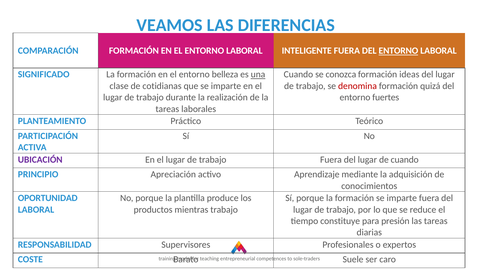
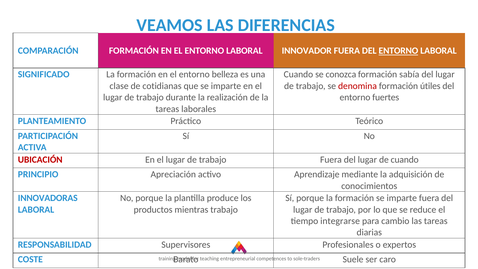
INTELIGENTE: INTELIGENTE -> INNOVADOR
una underline: present -> none
ideas: ideas -> sabía
quizá: quizá -> útiles
UBICACIÓN colour: purple -> red
OPORTUNIDAD: OPORTUNIDAD -> INNOVADORAS
constituye: constituye -> integrarse
presión: presión -> cambio
